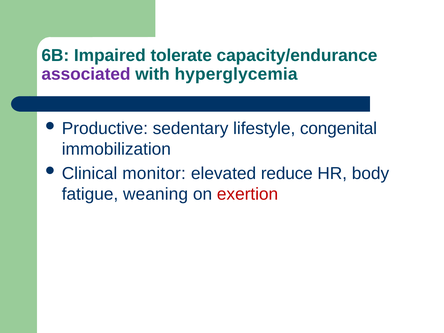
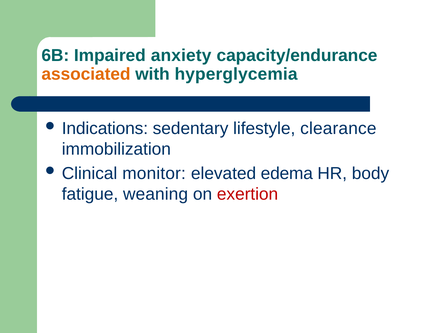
tolerate: tolerate -> anxiety
associated colour: purple -> orange
Productive: Productive -> Indications
congenital: congenital -> clearance
reduce: reduce -> edema
